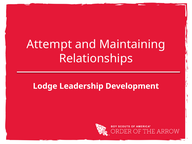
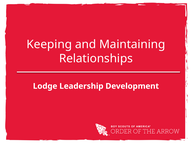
Attempt: Attempt -> Keeping
